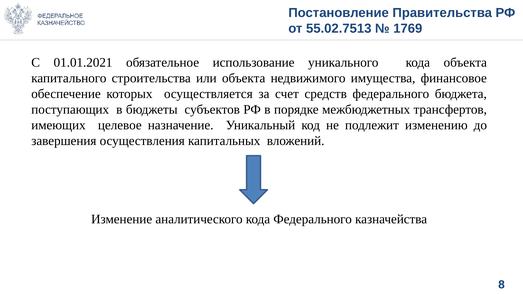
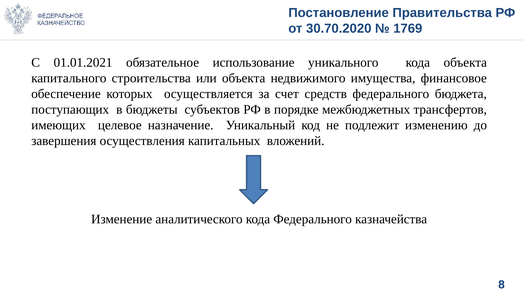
55.02.7513: 55.02.7513 -> 30.70.2020
